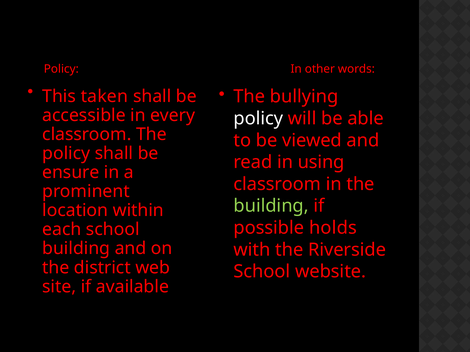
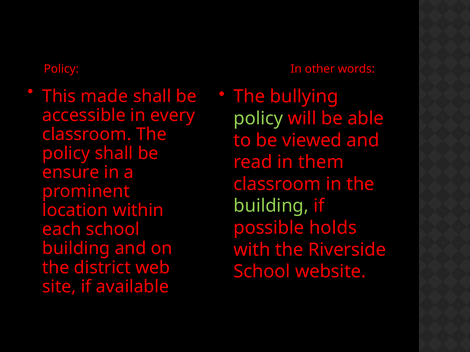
taken: taken -> made
policy at (258, 119) colour: white -> light green
using: using -> them
